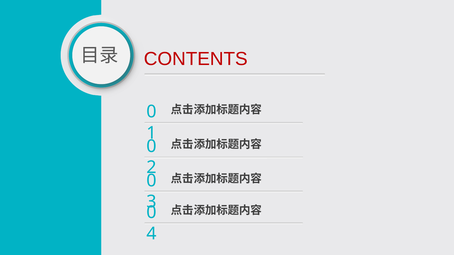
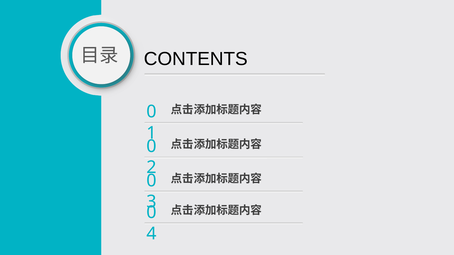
CONTENTS colour: red -> black
